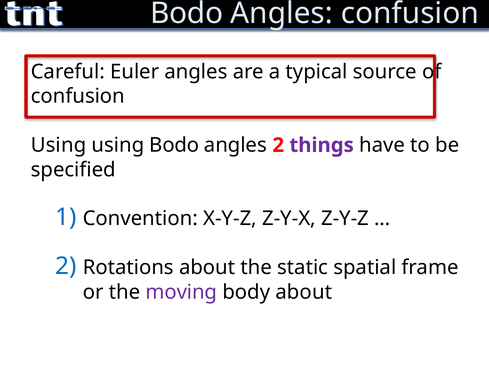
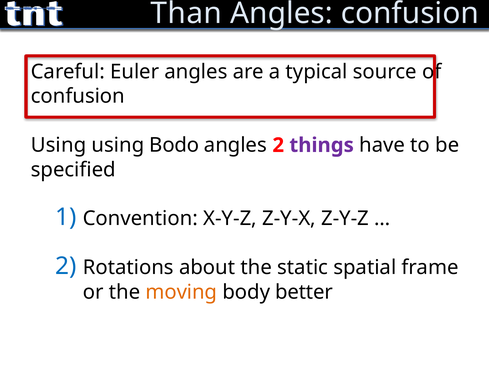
Bodo at (187, 13): Bodo -> Than
moving colour: purple -> orange
body about: about -> better
